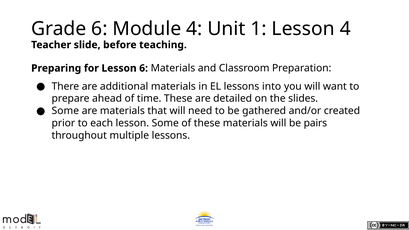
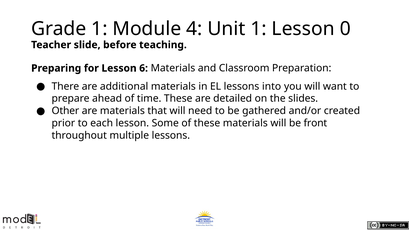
Grade 6: 6 -> 1
Lesson 4: 4 -> 0
Some at (65, 111): Some -> Other
pairs: pairs -> front
